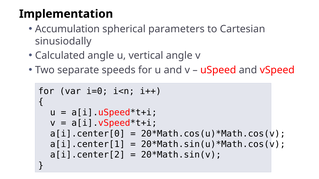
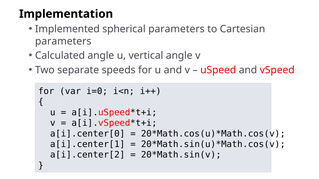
Accumulation: Accumulation -> Implemented
sinusiodally at (63, 41): sinusiodally -> parameters
